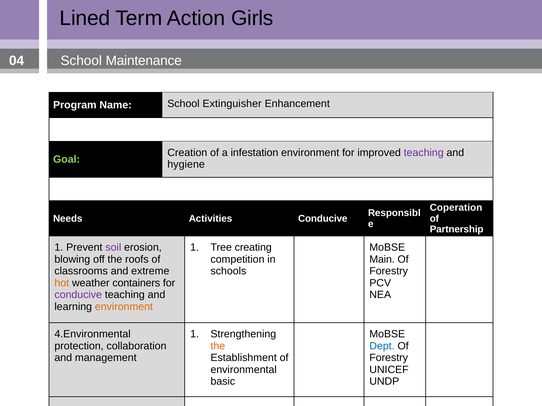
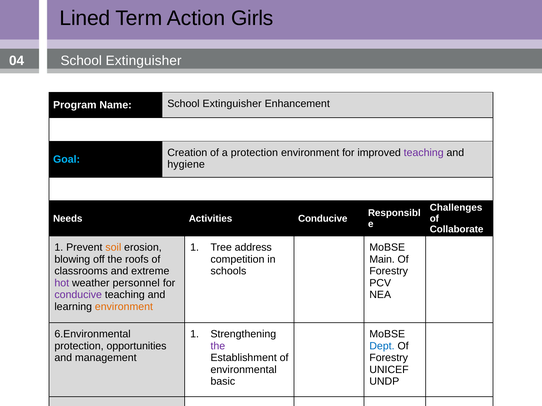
Maintenance at (144, 61): Maintenance -> Extinguisher
a infestation: infestation -> protection
Goal colour: light green -> light blue
Coperation: Coperation -> Challenges
Partnership: Partnership -> Collaborate
soil colour: purple -> orange
creating: creating -> address
hot colour: orange -> purple
containers: containers -> personnel
4.Environmental: 4.Environmental -> 6.Environmental
collaboration: collaboration -> opportunities
the at (218, 346) colour: orange -> purple
